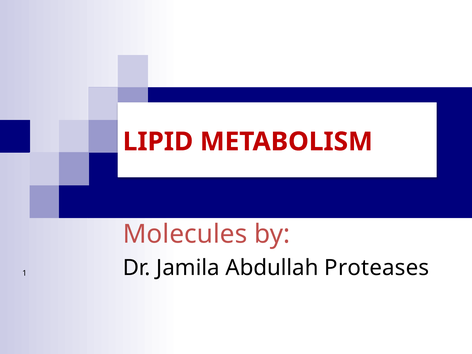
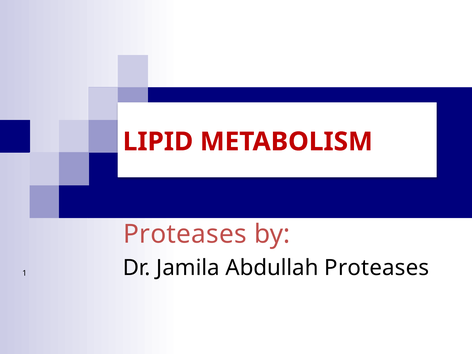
Molecules at (185, 234): Molecules -> Proteases
